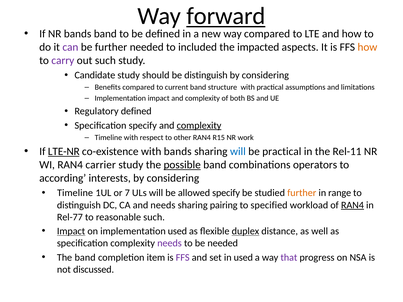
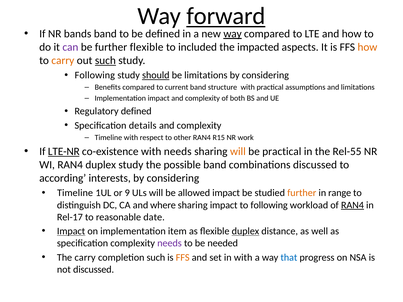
way at (233, 34) underline: none -> present
further needed: needed -> flexible
carry at (63, 61) colour: purple -> orange
such at (105, 61) underline: none -> present
Candidate at (95, 75): Candidate -> Following
should underline: none -> present
be distinguish: distinguish -> limitations
Specification specify: specify -> details
complexity at (199, 125) underline: present -> none
with bands: bands -> needs
will at (238, 152) colour: blue -> orange
Rel-11: Rel-11 -> Rel-55
RAN4 carrier: carrier -> duplex
possible underline: present -> none
combinations operators: operators -> discussed
7: 7 -> 9
allowed specify: specify -> impact
and needs: needs -> where
sharing pairing: pairing -> impact
to specified: specified -> following
Rel-77: Rel-77 -> Rel-17
reasonable such: such -> date
implementation used: used -> item
The band: band -> carry
completion item: item -> such
FFS at (183, 258) colour: purple -> orange
in used: used -> with
that colour: purple -> blue
